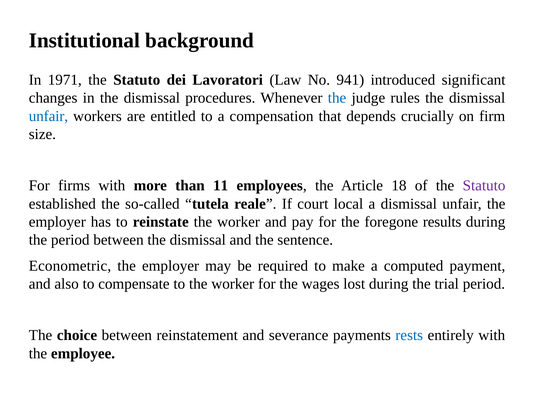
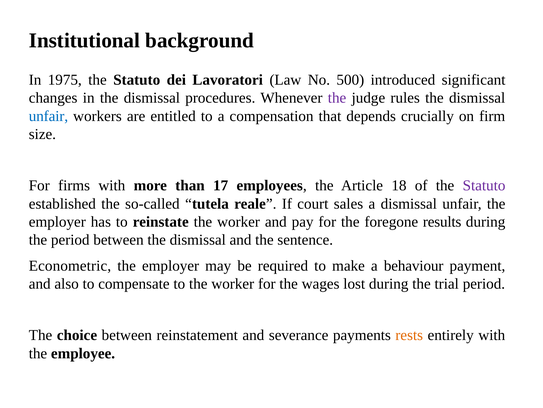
1971: 1971 -> 1975
941: 941 -> 500
the at (337, 98) colour: blue -> purple
11: 11 -> 17
local: local -> sales
computed: computed -> behaviour
rests colour: blue -> orange
